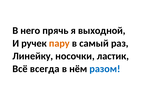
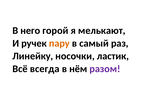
прячь: прячь -> горой
выходной: выходной -> мелькают
разом colour: blue -> purple
